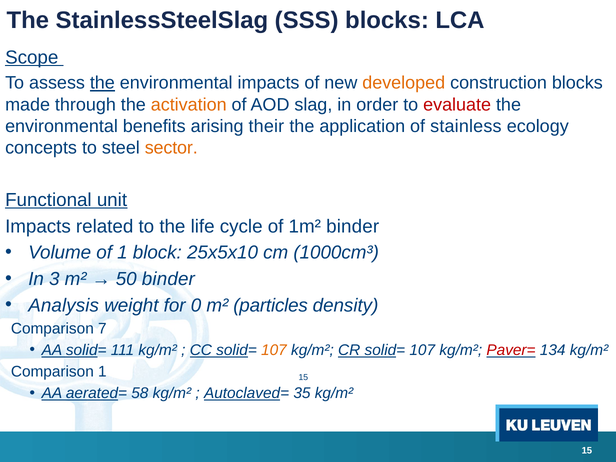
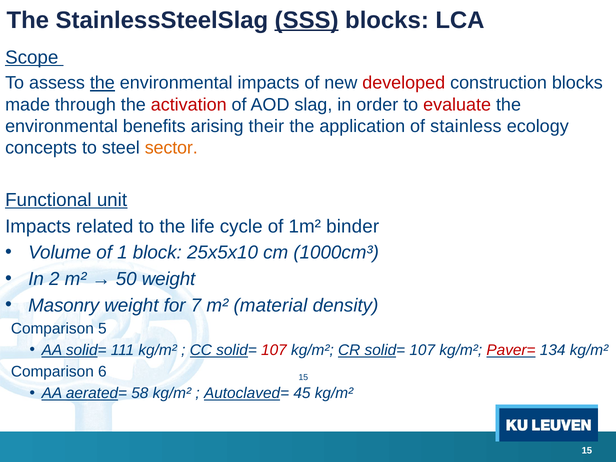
SSS underline: none -> present
developed colour: orange -> red
activation colour: orange -> red
3: 3 -> 2
50 binder: binder -> weight
Analysis: Analysis -> Masonry
0: 0 -> 7
particles: particles -> material
7: 7 -> 5
107 at (274, 350) colour: orange -> red
Comparison 1: 1 -> 6
35: 35 -> 45
